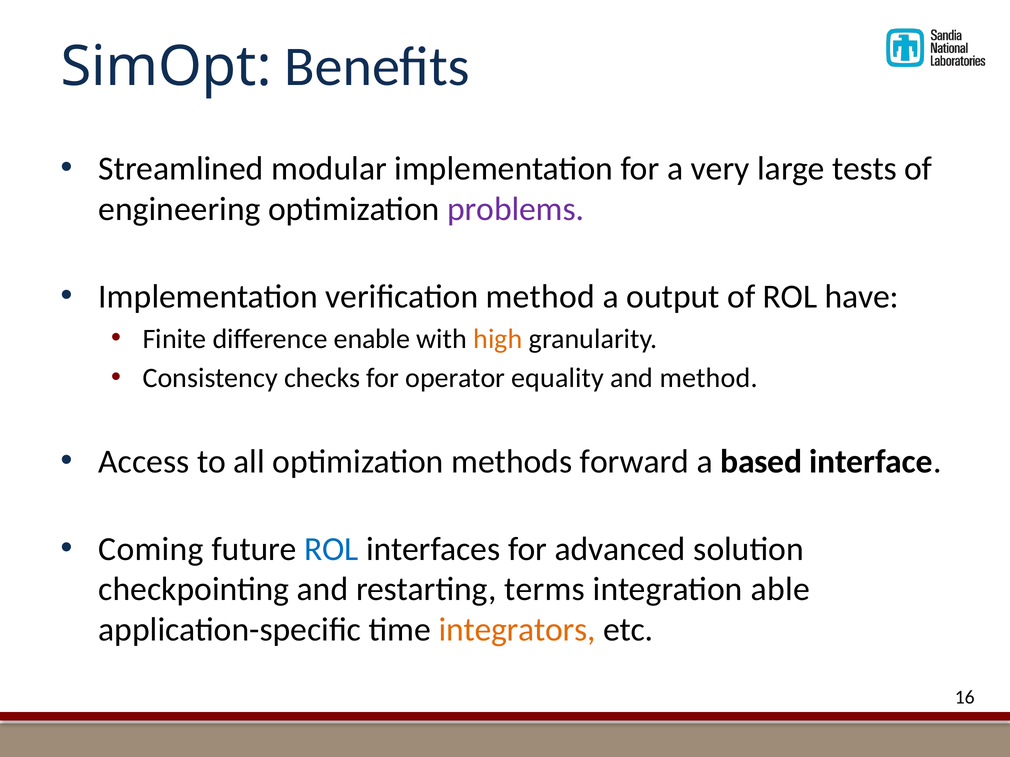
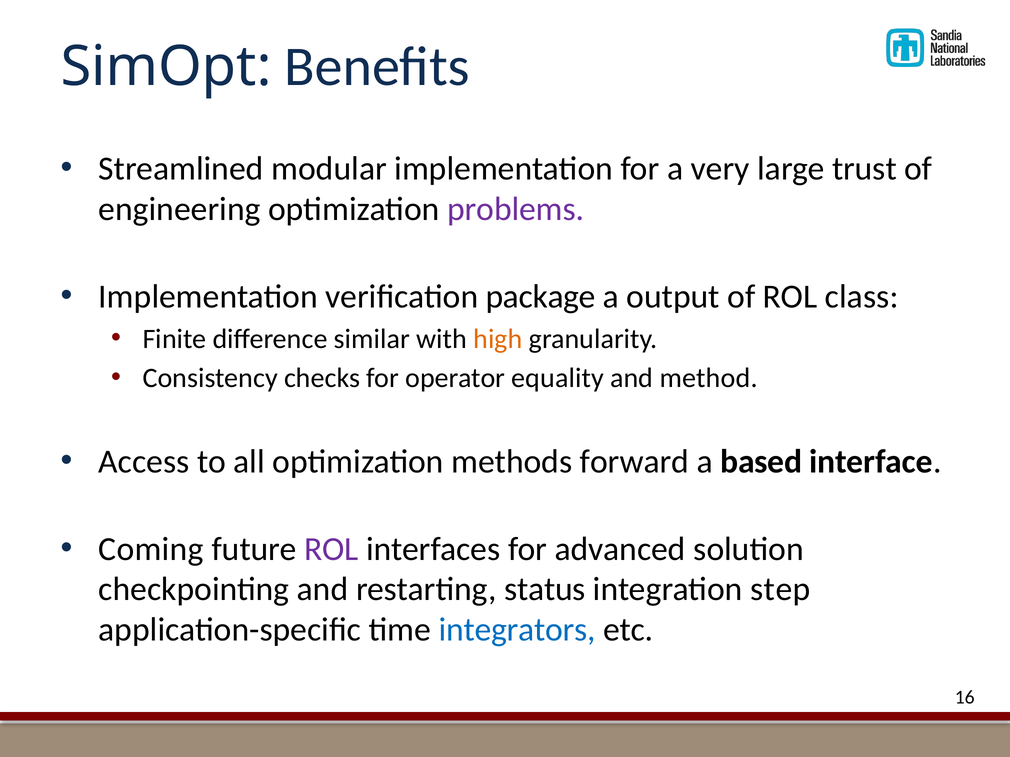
tests: tests -> trust
verification method: method -> package
have: have -> class
enable: enable -> similar
ROL at (331, 549) colour: blue -> purple
terms: terms -> status
able: able -> step
integrators colour: orange -> blue
